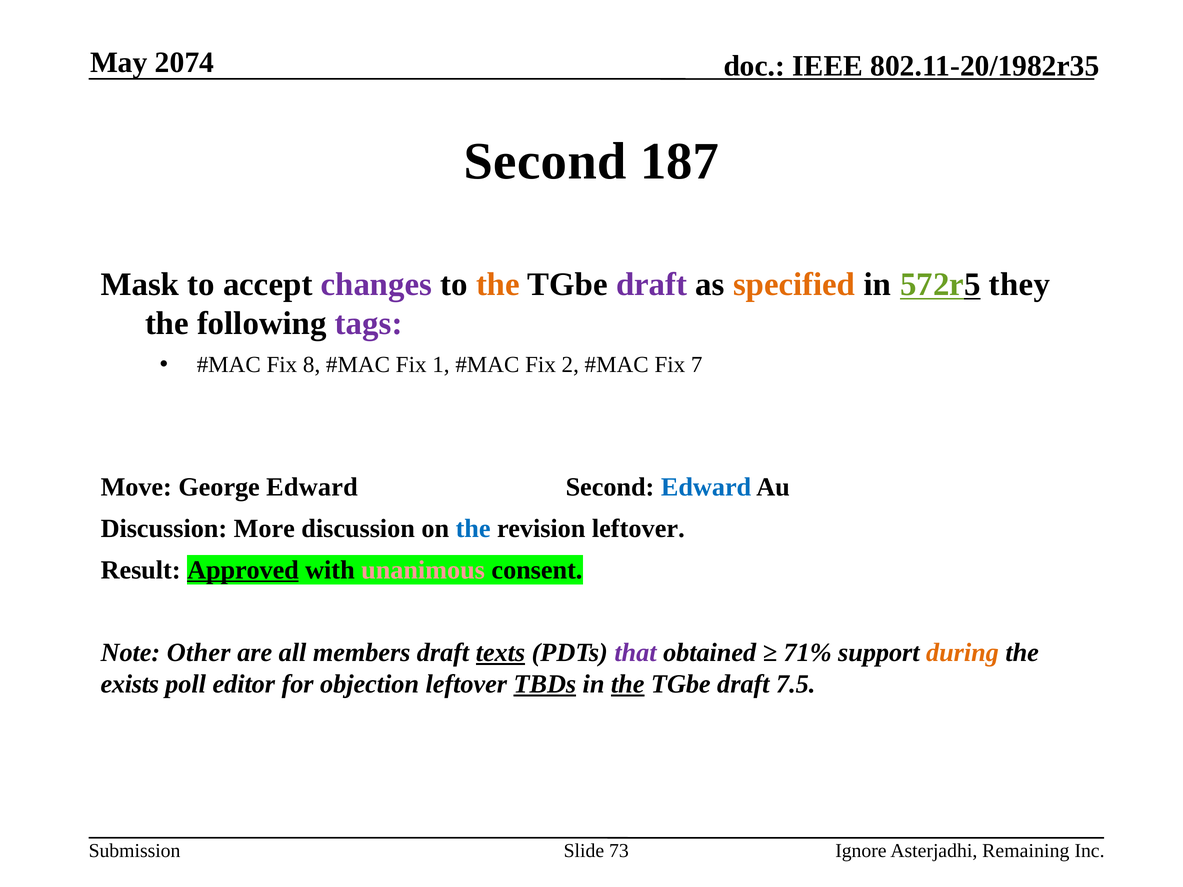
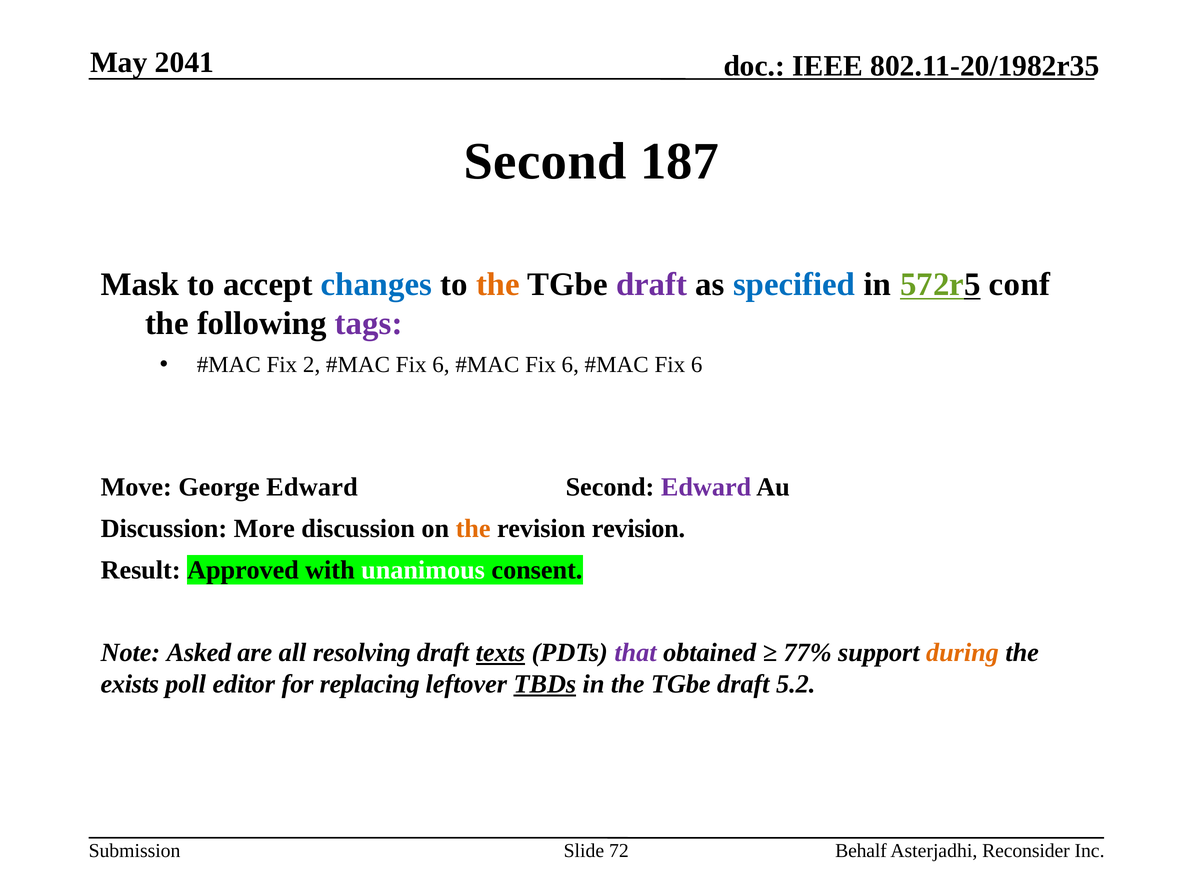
2074: 2074 -> 2041
changes colour: purple -> blue
specified colour: orange -> blue
they: they -> conf
8: 8 -> 2
1 at (441, 365): 1 -> 6
2 at (570, 365): 2 -> 6
7 at (697, 365): 7 -> 6
Edward at (706, 487) colour: blue -> purple
the at (473, 529) colour: blue -> orange
revision leftover: leftover -> revision
Approved underline: present -> none
unanimous colour: pink -> white
Other: Other -> Asked
members: members -> resolving
71%: 71% -> 77%
objection: objection -> replacing
the at (628, 684) underline: present -> none
7.5: 7.5 -> 5.2
73: 73 -> 72
Ignore: Ignore -> Behalf
Remaining: Remaining -> Reconsider
